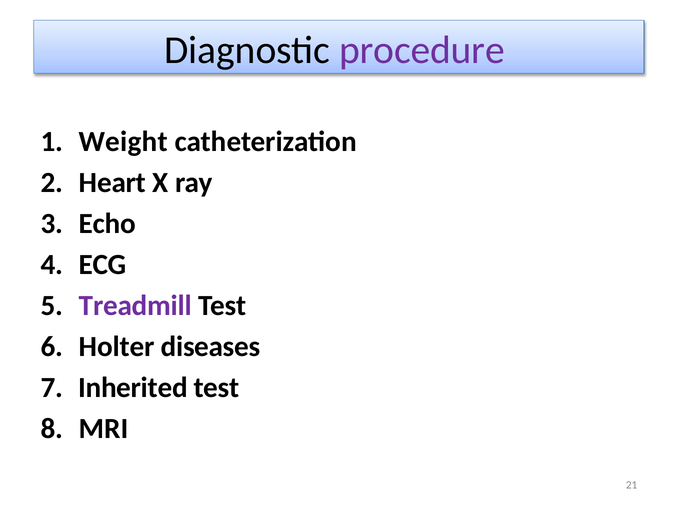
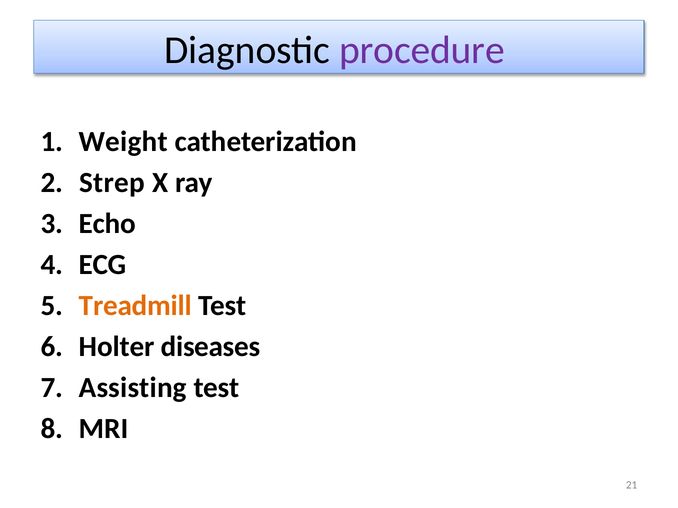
Heart: Heart -> Strep
Treadmill colour: purple -> orange
Inherited: Inherited -> Assisting
